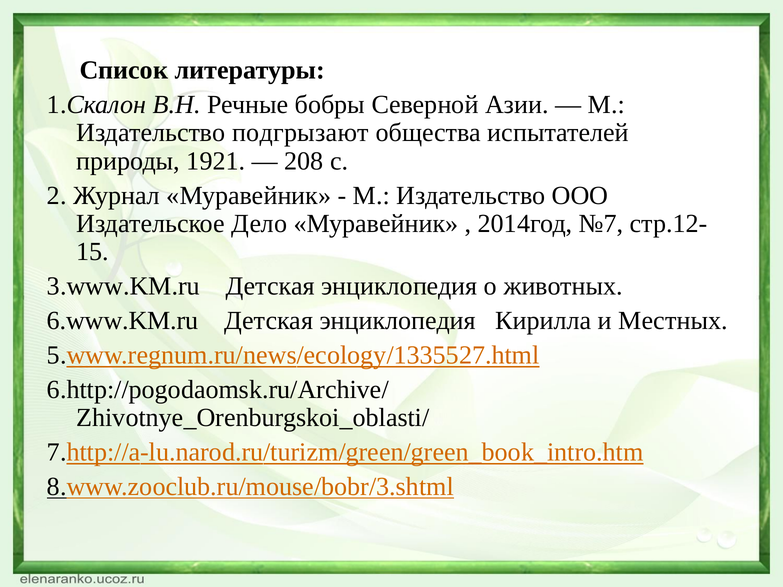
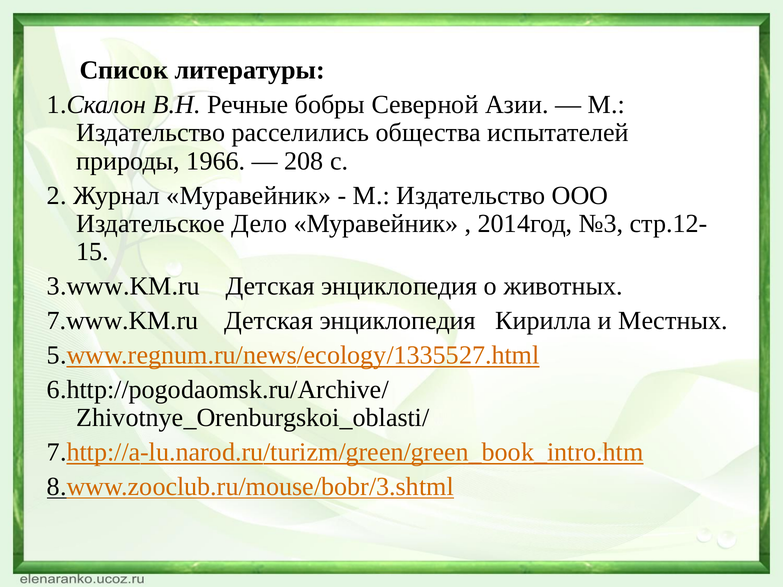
подгрызают: подгрызают -> расселились
1921: 1921 -> 1966
№7: №7 -> №3
6.www.KM.ru: 6.www.KM.ru -> 7.www.KM.ru
